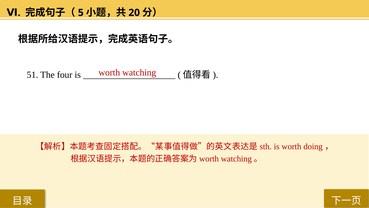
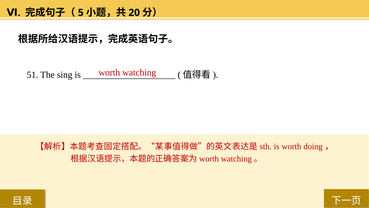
four: four -> sing
